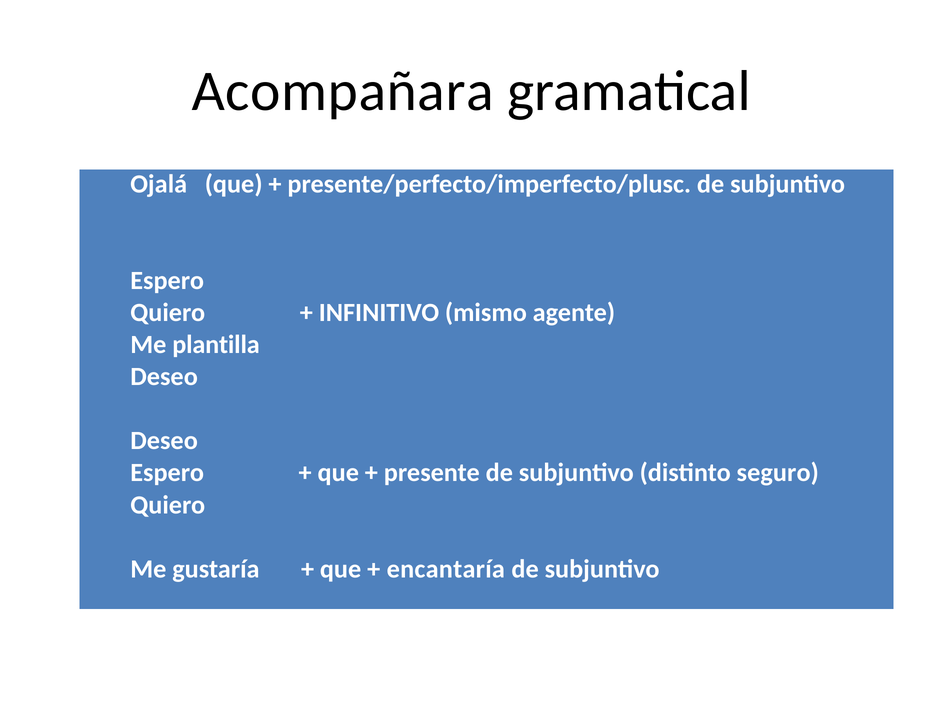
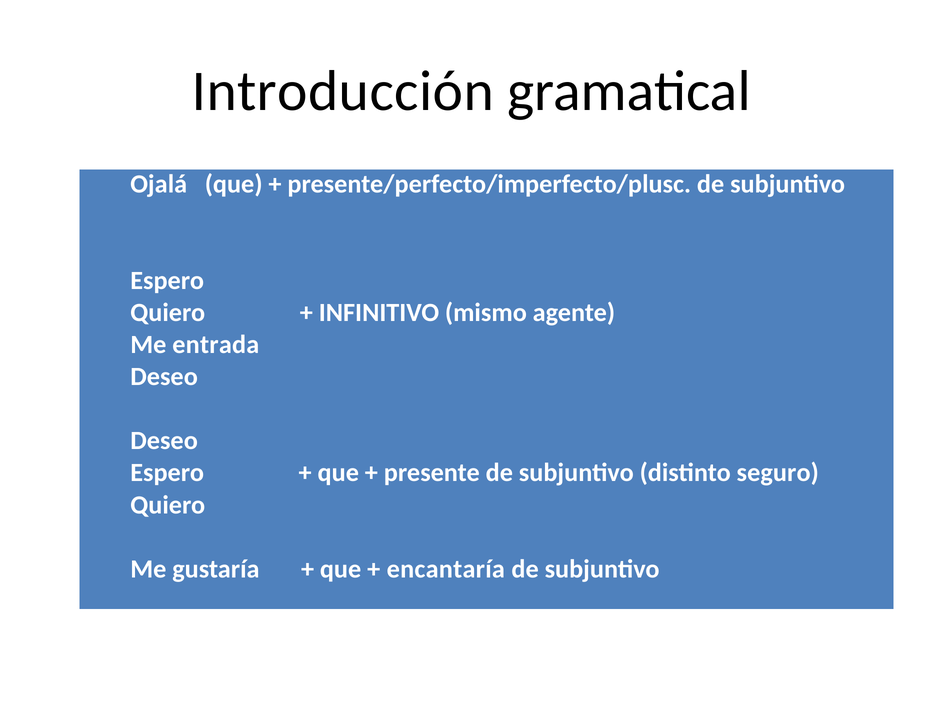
Acompañara: Acompañara -> Introducción
plantilla: plantilla -> entrada
